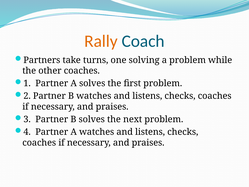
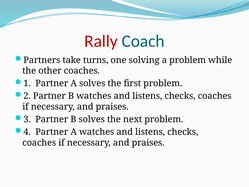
Rally colour: orange -> red
